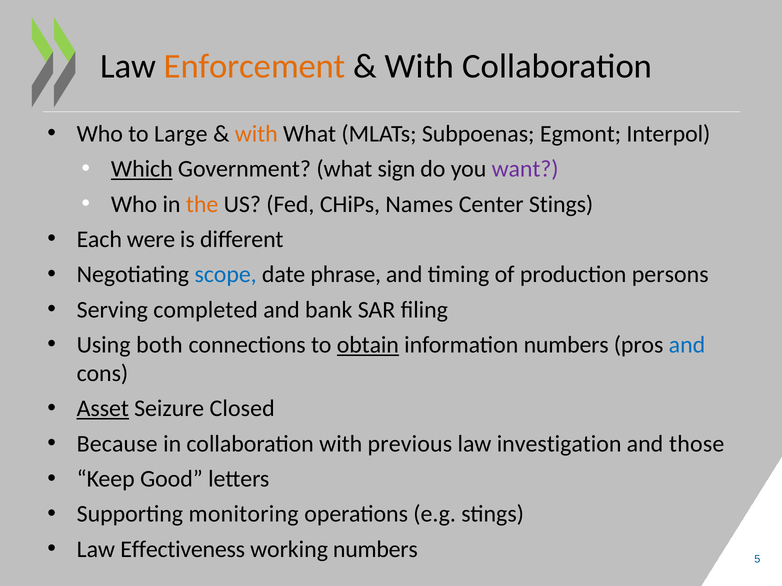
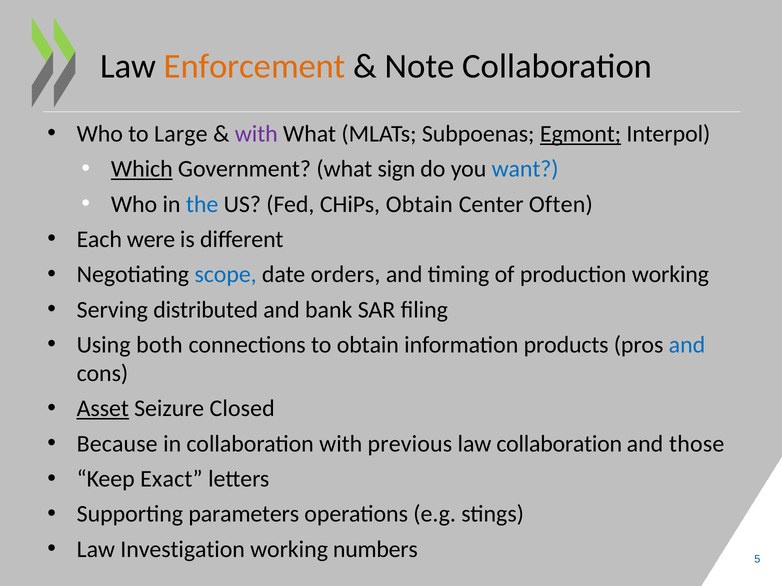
With at (420, 66): With -> Note
with at (256, 134) colour: orange -> purple
Egmont underline: none -> present
want colour: purple -> blue
the colour: orange -> blue
CHiPs Names: Names -> Obtain
Center Stings: Stings -> Often
phrase: phrase -> orders
production persons: persons -> working
completed: completed -> distributed
obtain at (368, 345) underline: present -> none
information numbers: numbers -> products
law investigation: investigation -> collaboration
Good: Good -> Exact
monitoring: monitoring -> parameters
Effectiveness: Effectiveness -> Investigation
